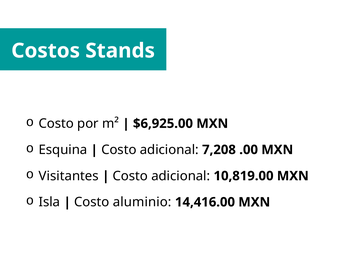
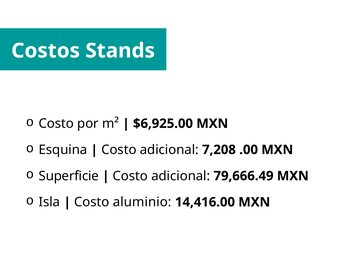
Visitantes: Visitantes -> Superficie
10,819.00: 10,819.00 -> 79,666.49
